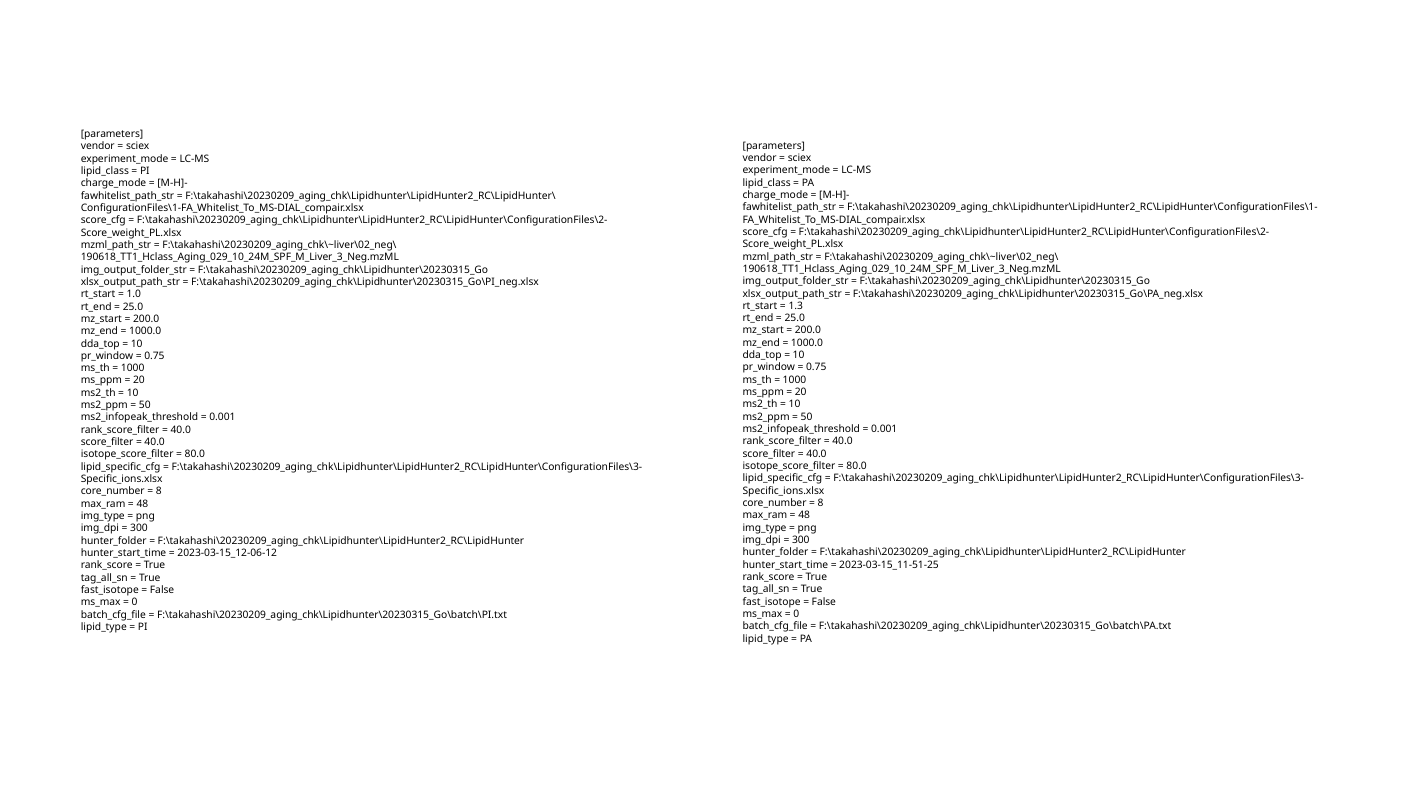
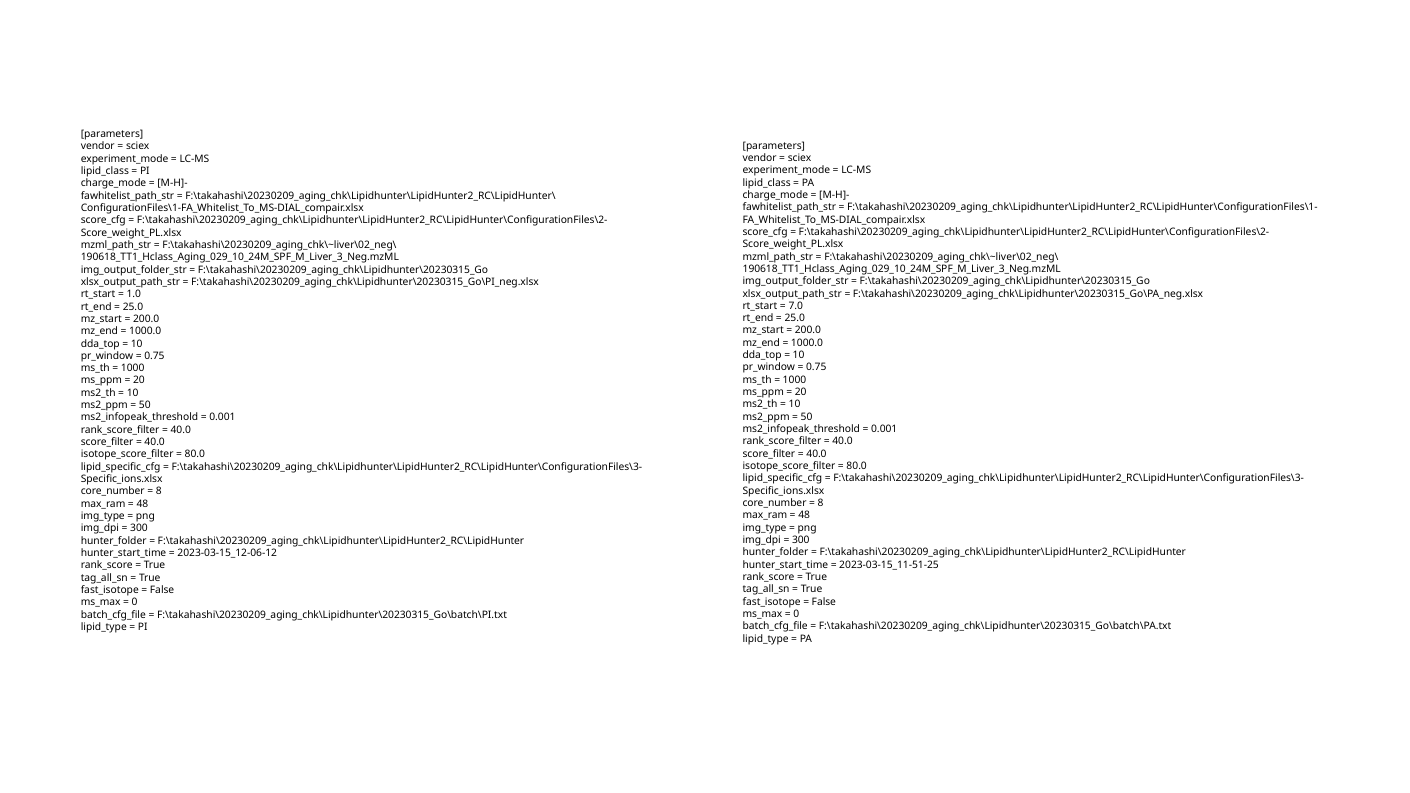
1.3: 1.3 -> 7.0
